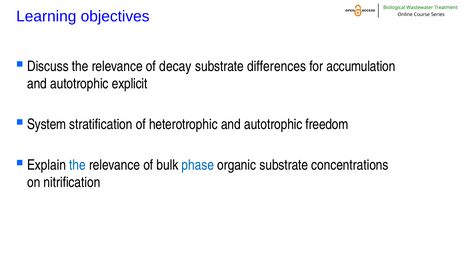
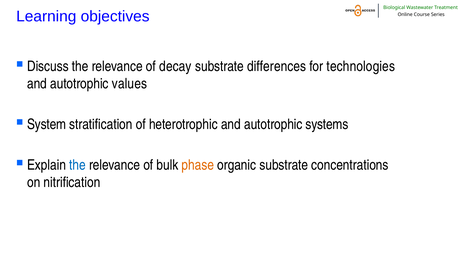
accumulation: accumulation -> technologies
explicit: explicit -> values
freedom: freedom -> systems
phase colour: blue -> orange
